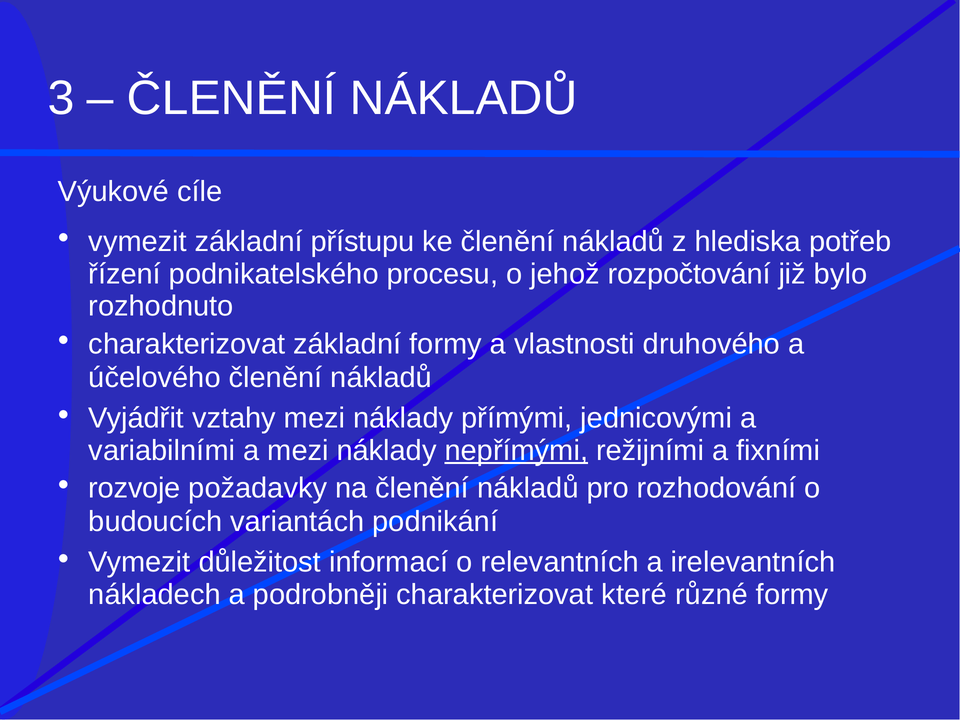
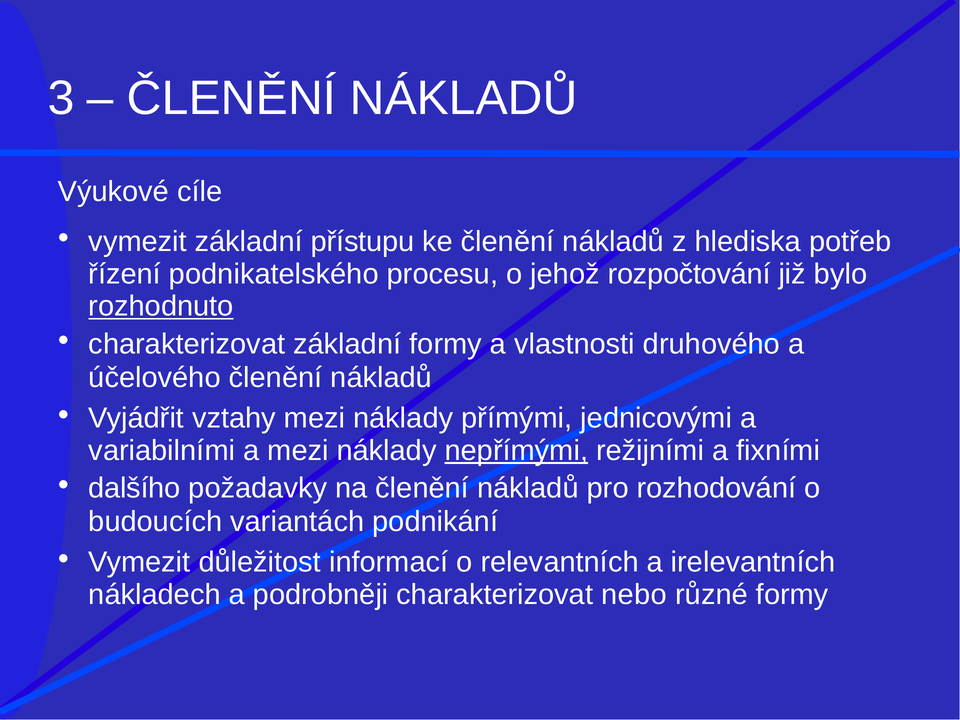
rozhodnuto underline: none -> present
rozvoje: rozvoje -> dalšího
které: které -> nebo
